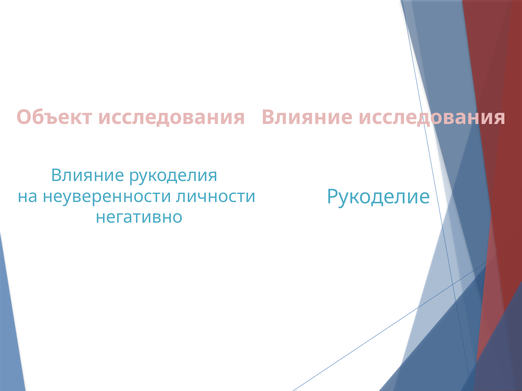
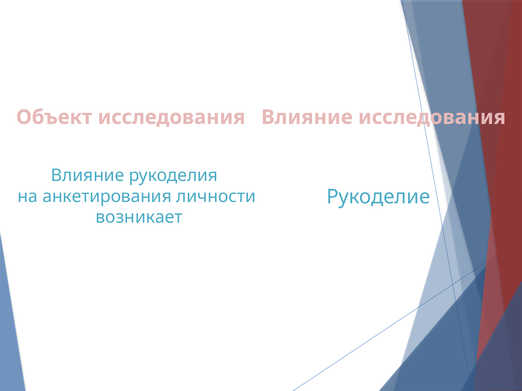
неуверенности: неуверенности -> анкетирования
негативно: негативно -> возникает
